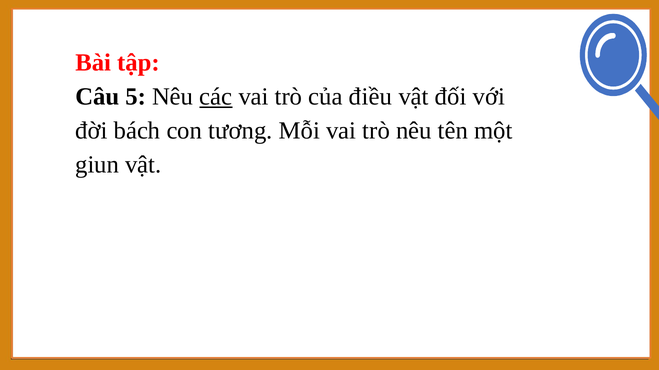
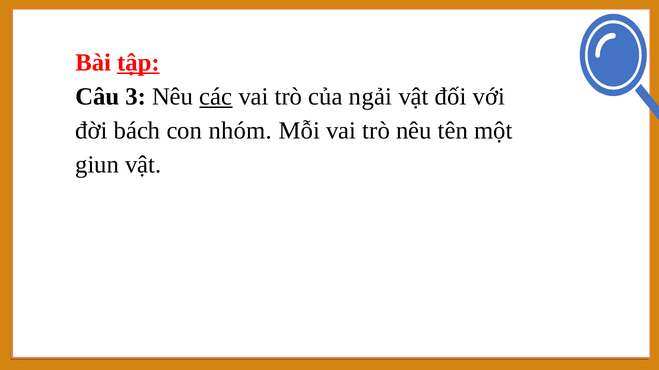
tập underline: none -> present
5: 5 -> 3
điều: điều -> ngải
tương: tương -> nhóm
